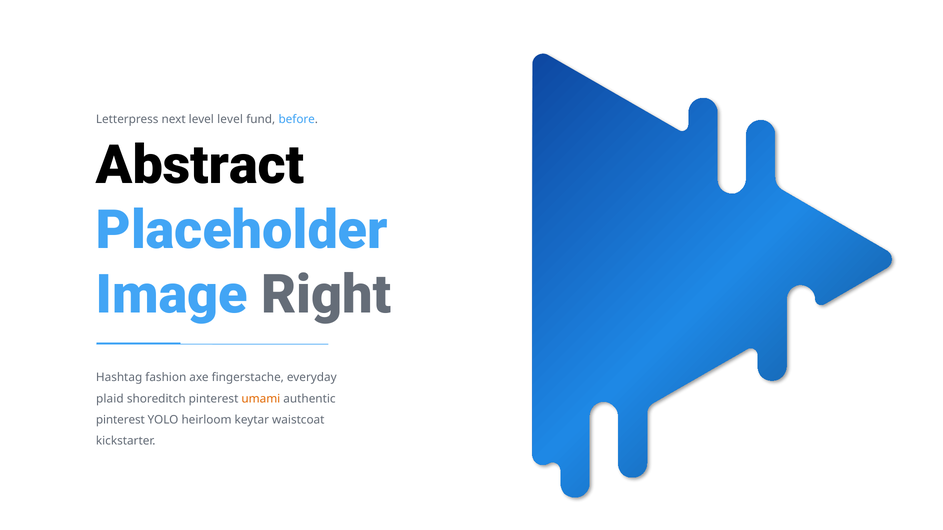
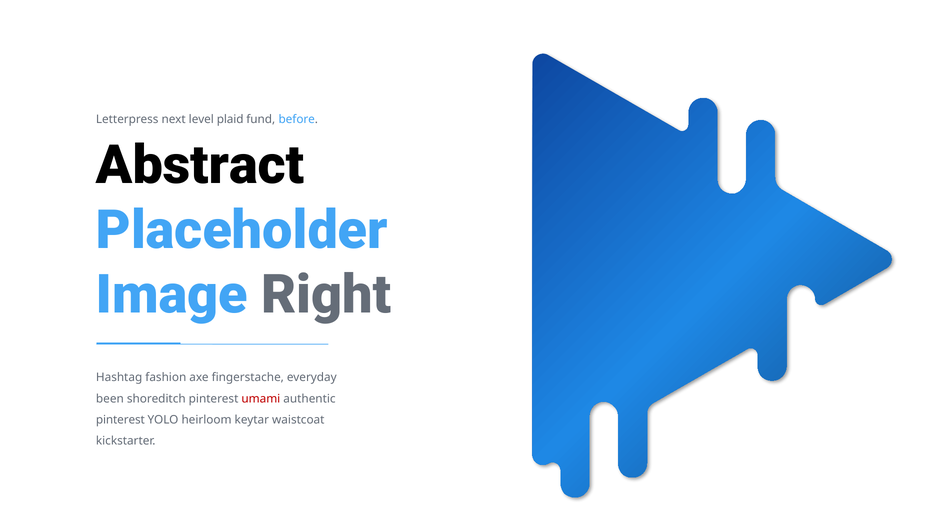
level level: level -> plaid
plaid: plaid -> been
umami colour: orange -> red
